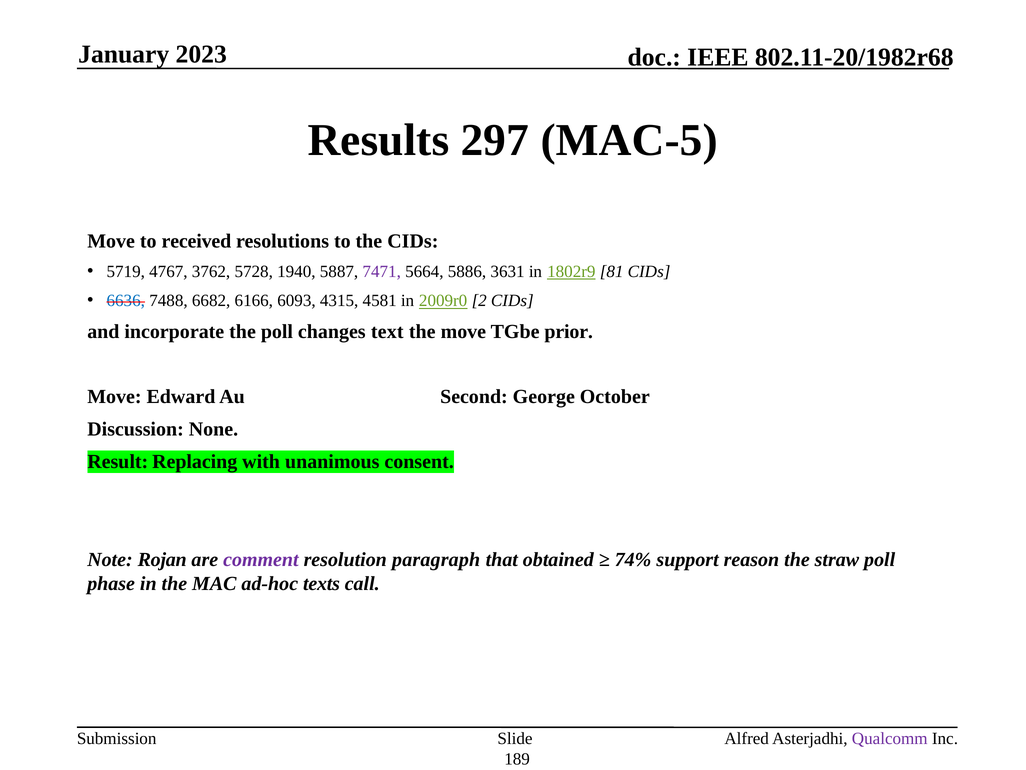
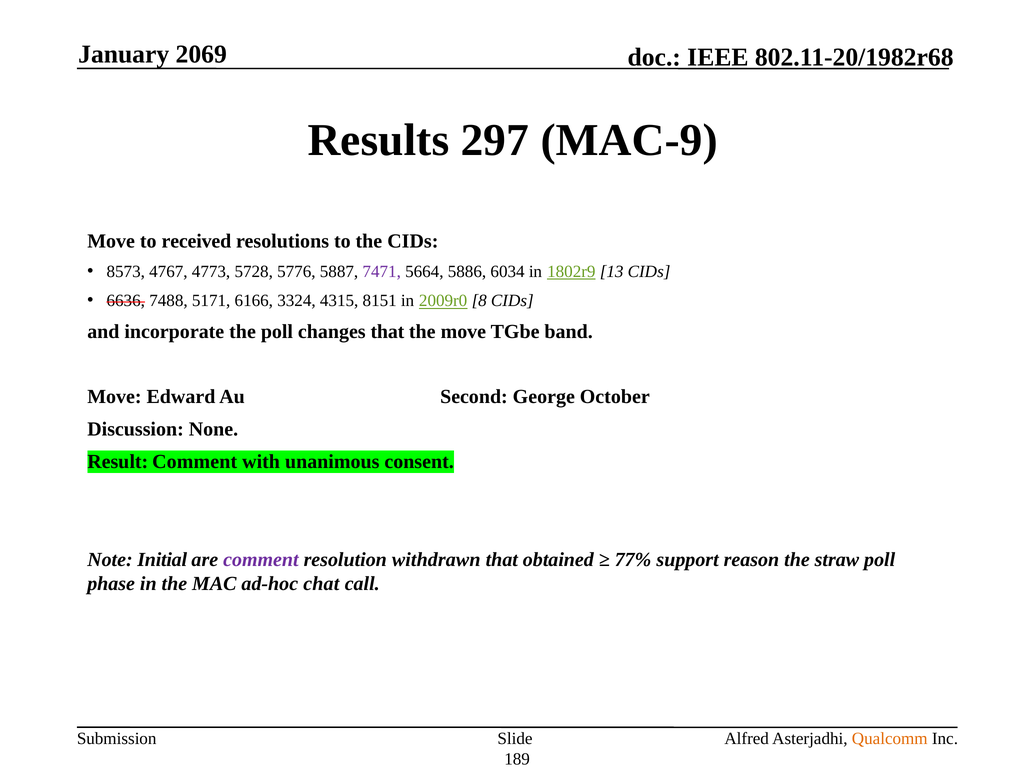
2023: 2023 -> 2069
MAC-5: MAC-5 -> MAC-9
5719: 5719 -> 8573
3762: 3762 -> 4773
1940: 1940 -> 5776
3631: 3631 -> 6034
81: 81 -> 13
6636 colour: blue -> black
6682: 6682 -> 5171
6093: 6093 -> 3324
4581: 4581 -> 8151
2: 2 -> 8
changes text: text -> that
prior: prior -> band
Result Replacing: Replacing -> Comment
Rojan: Rojan -> Initial
paragraph: paragraph -> withdrawn
74%: 74% -> 77%
texts: texts -> chat
Qualcomm colour: purple -> orange
